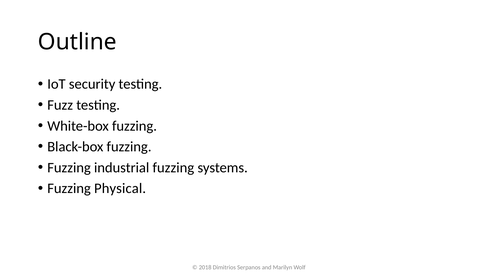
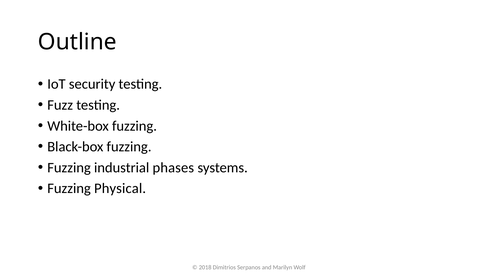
industrial fuzzing: fuzzing -> phases
